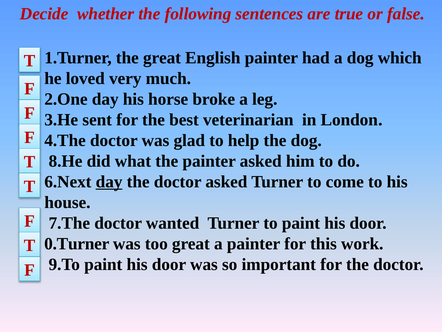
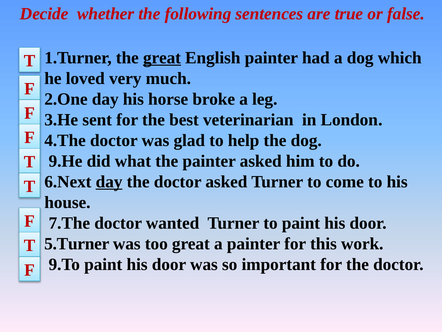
great at (162, 58) underline: none -> present
8.He: 8.He -> 9.He
0.Turner: 0.Turner -> 5.Turner
